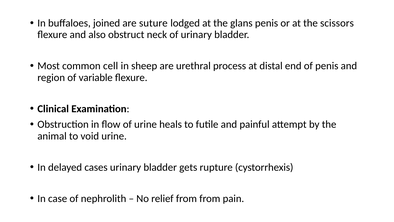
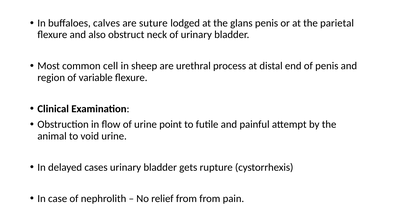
joined: joined -> calves
scissors: scissors -> parietal
heals: heals -> point
